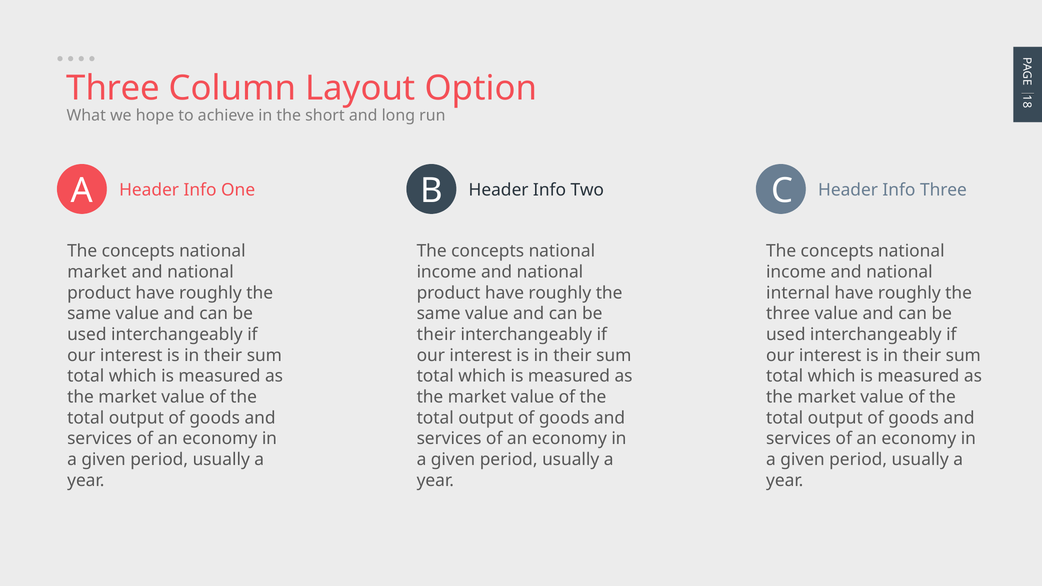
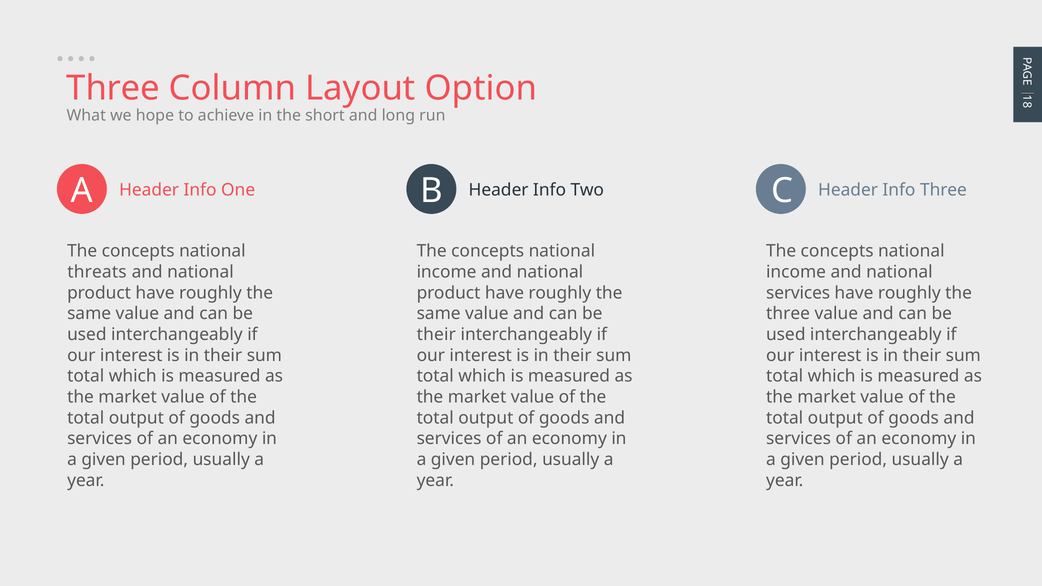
market at (97, 272): market -> threats
internal at (798, 293): internal -> services
